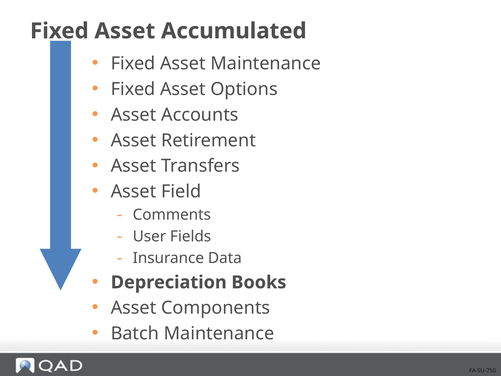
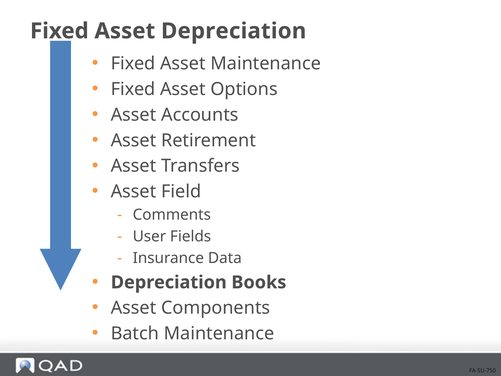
Asset Accumulated: Accumulated -> Depreciation
